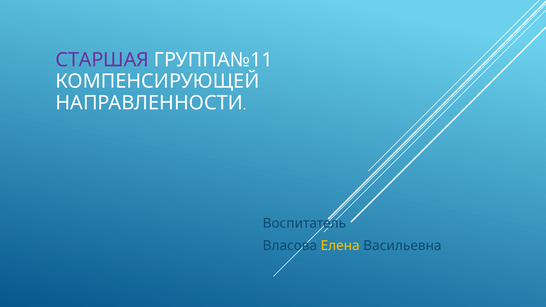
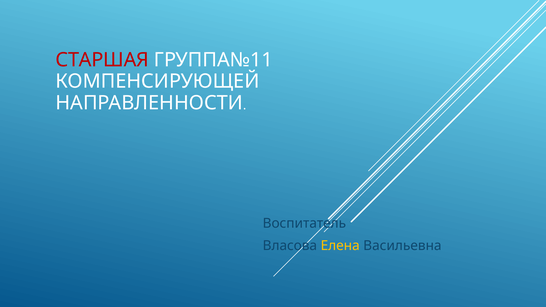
СТАРШАЯ colour: purple -> red
